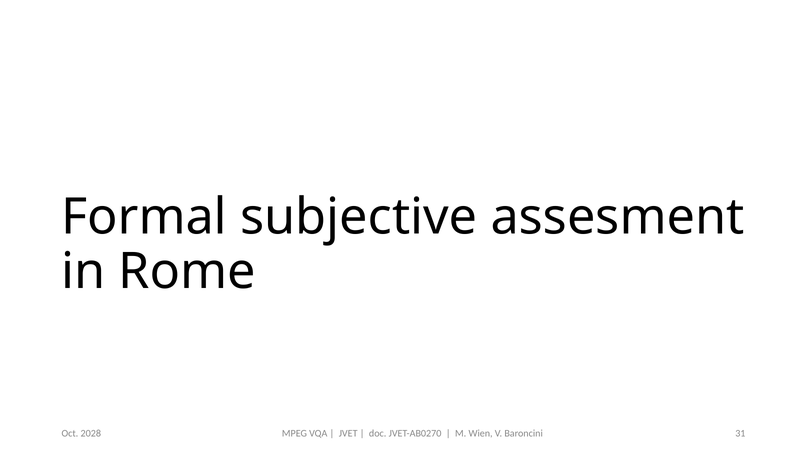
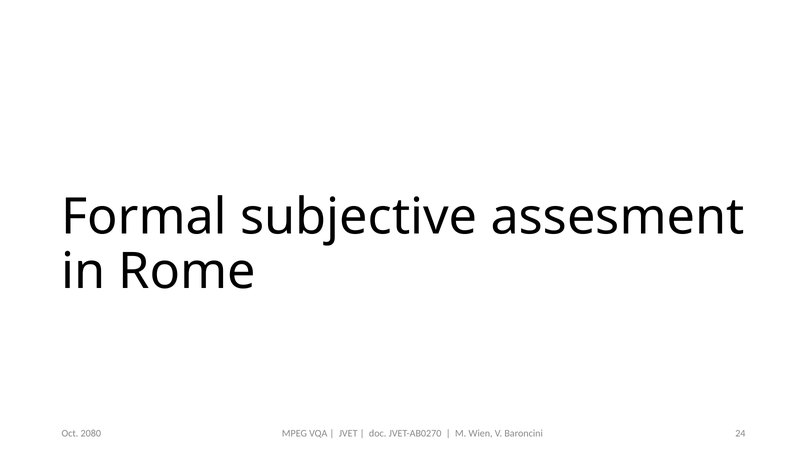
31: 31 -> 24
2028: 2028 -> 2080
